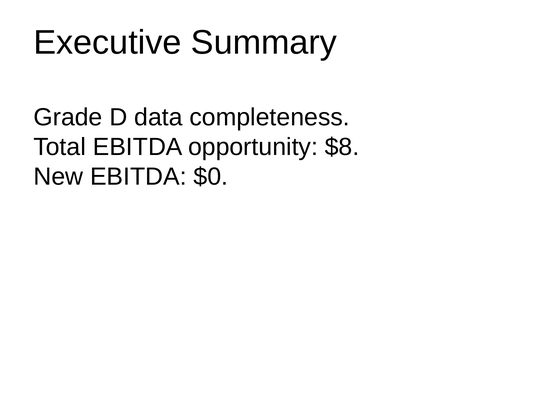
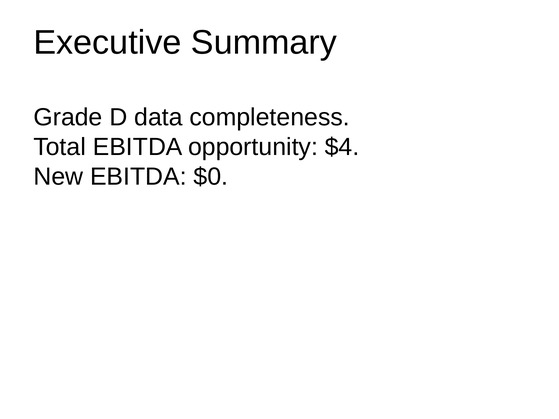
$8: $8 -> $4
